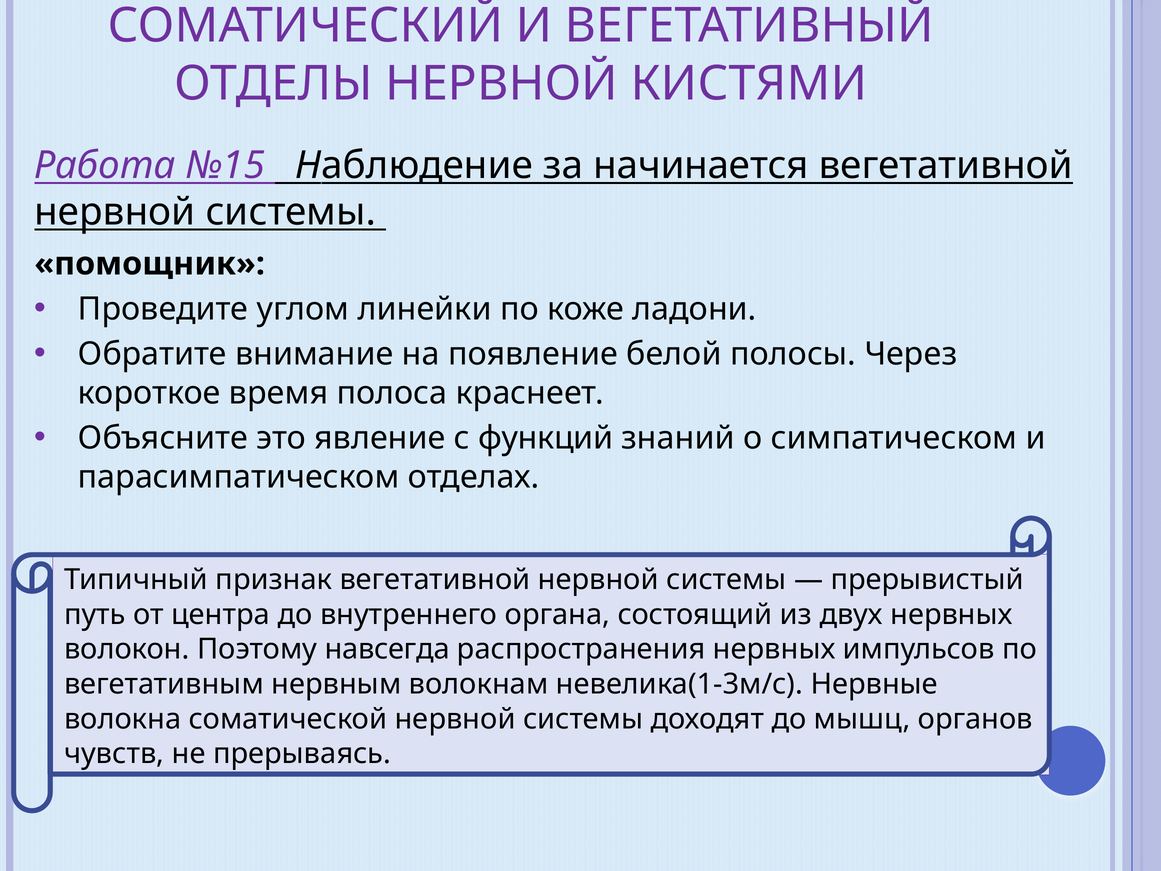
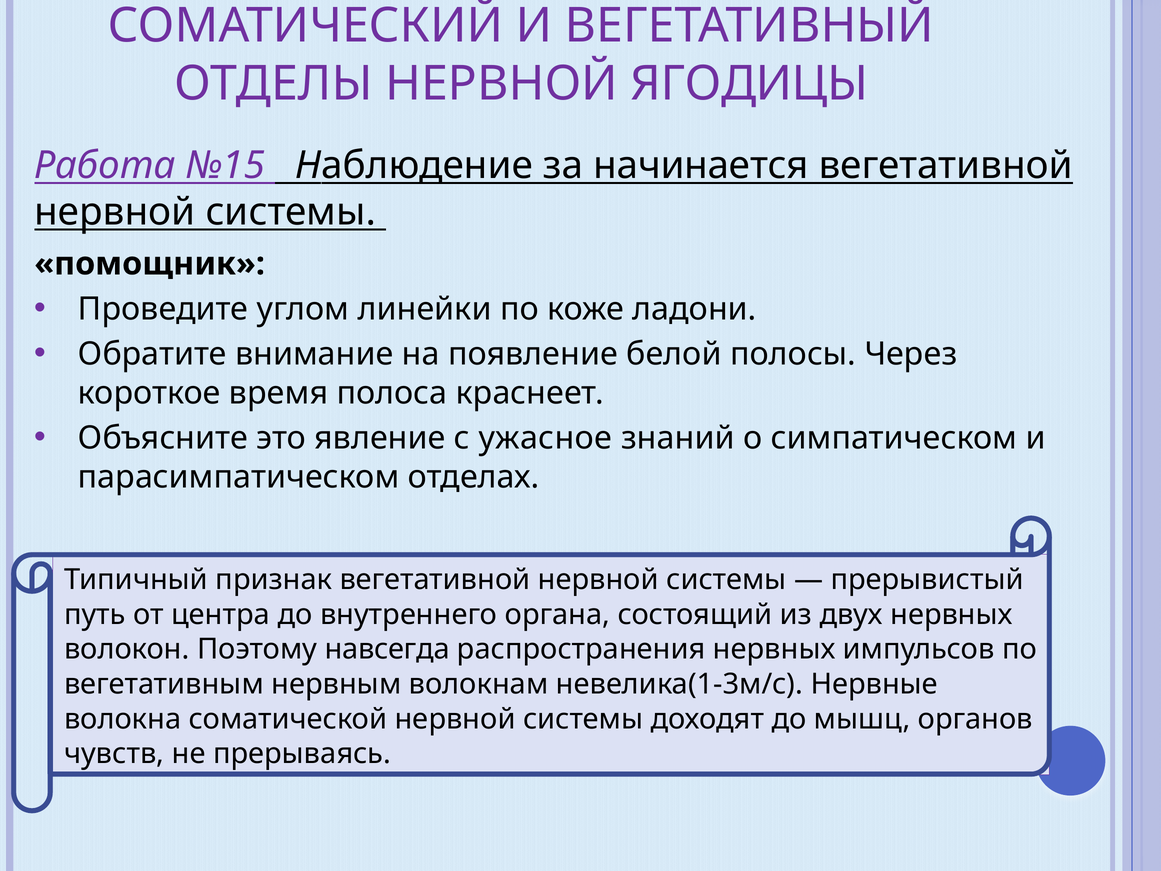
КИСТЯМИ: КИСТЯМИ -> ЯГОДИЦЫ
функций: функций -> ужасное
